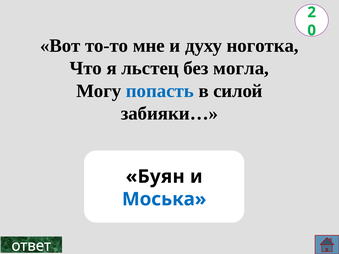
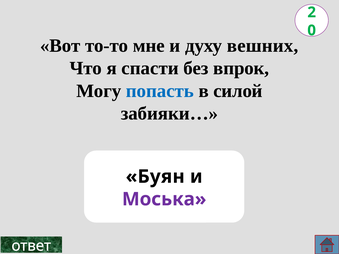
ноготка: ноготка -> вешних
льстец: льстец -> спасти
могла: могла -> впрок
Моська colour: blue -> purple
